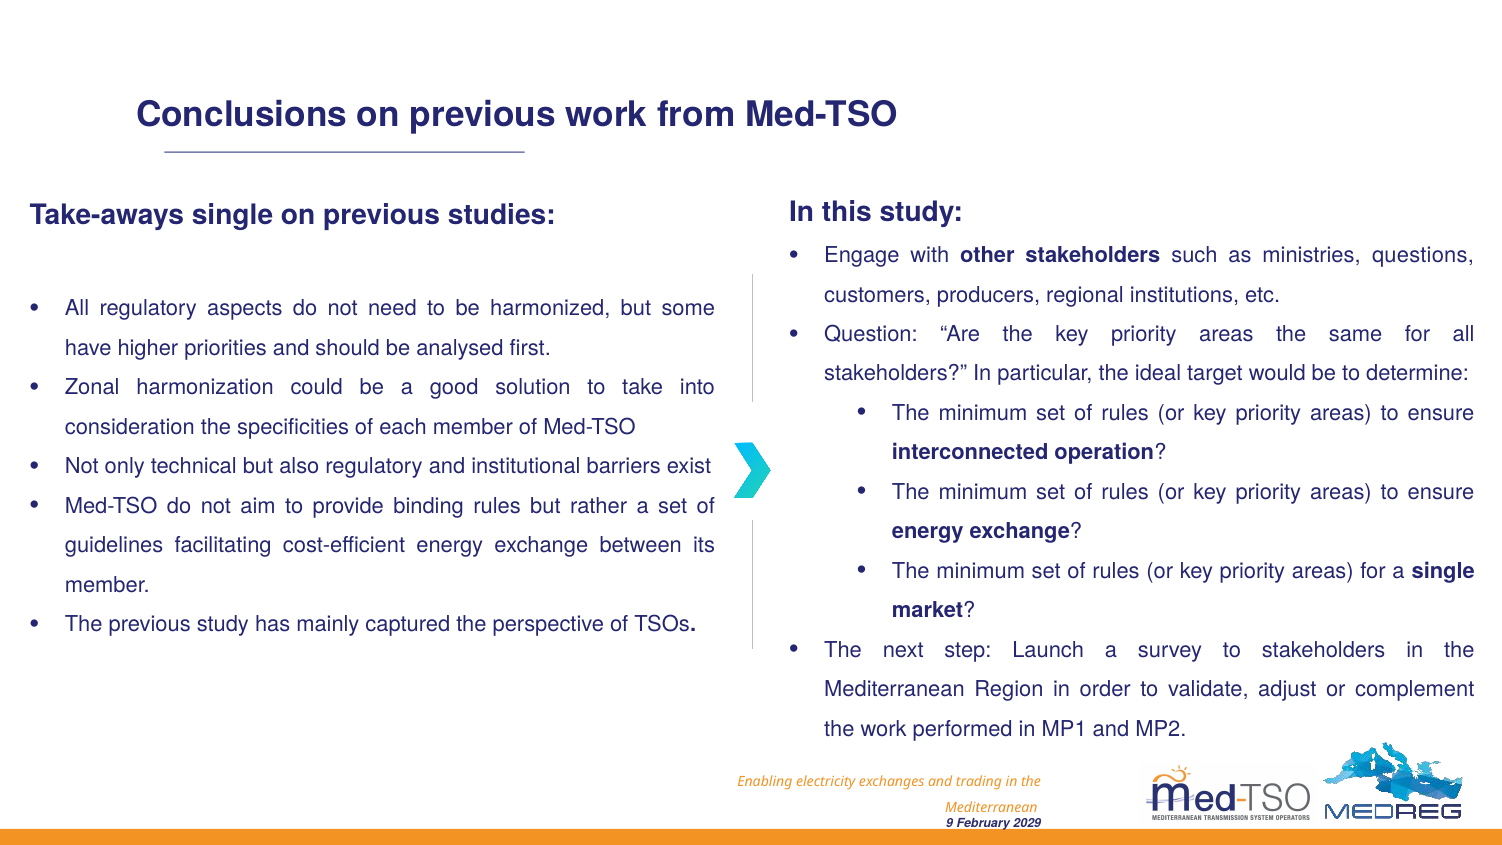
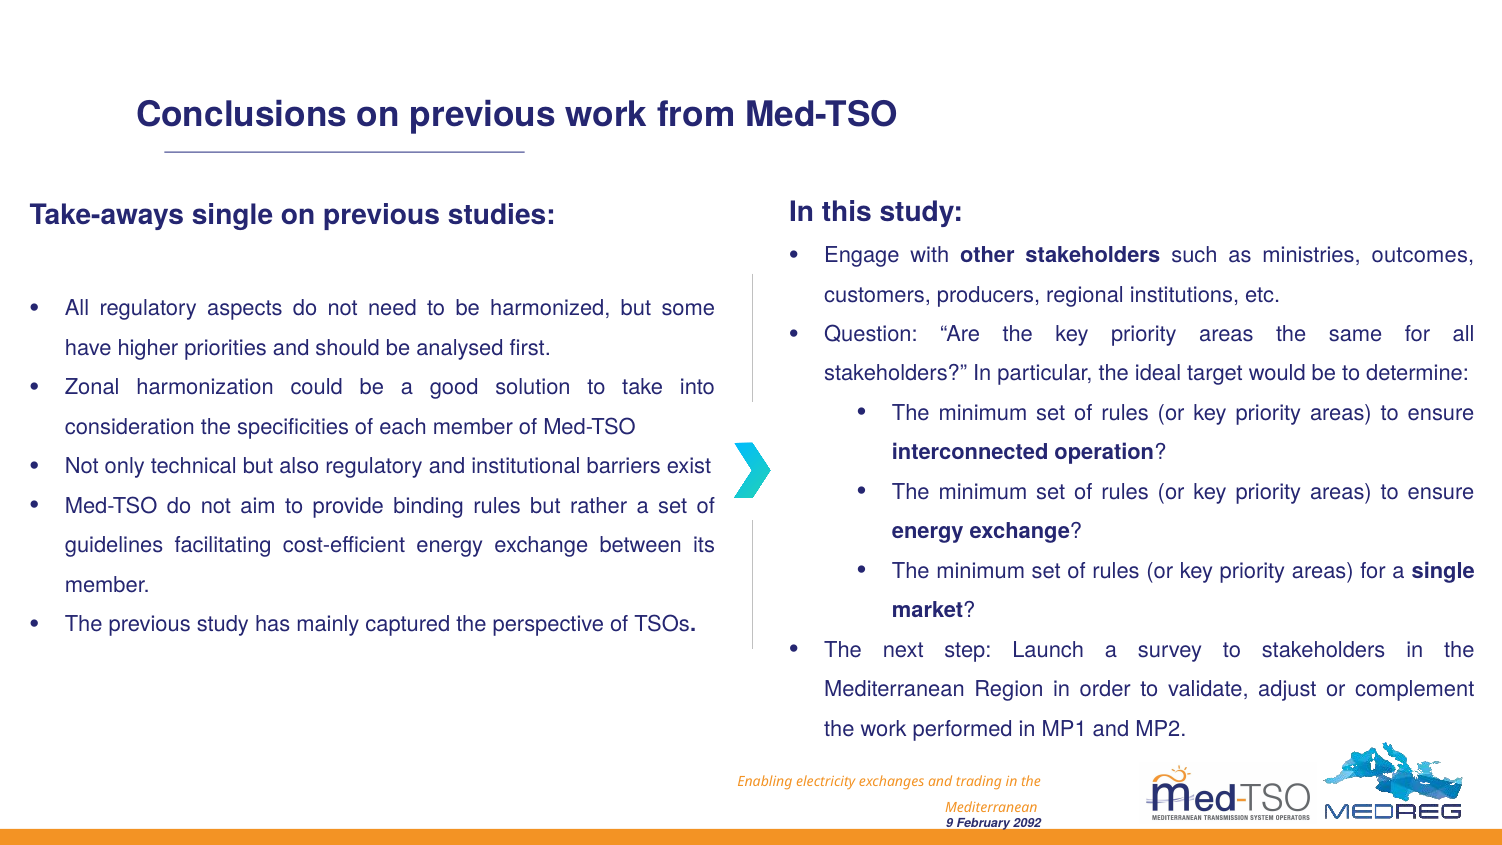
questions: questions -> outcomes
2029: 2029 -> 2092
